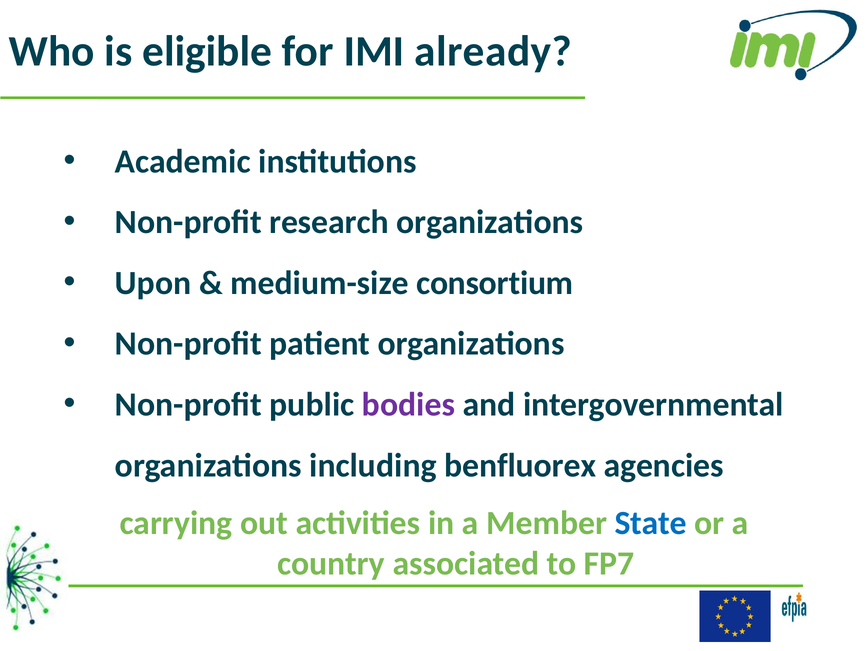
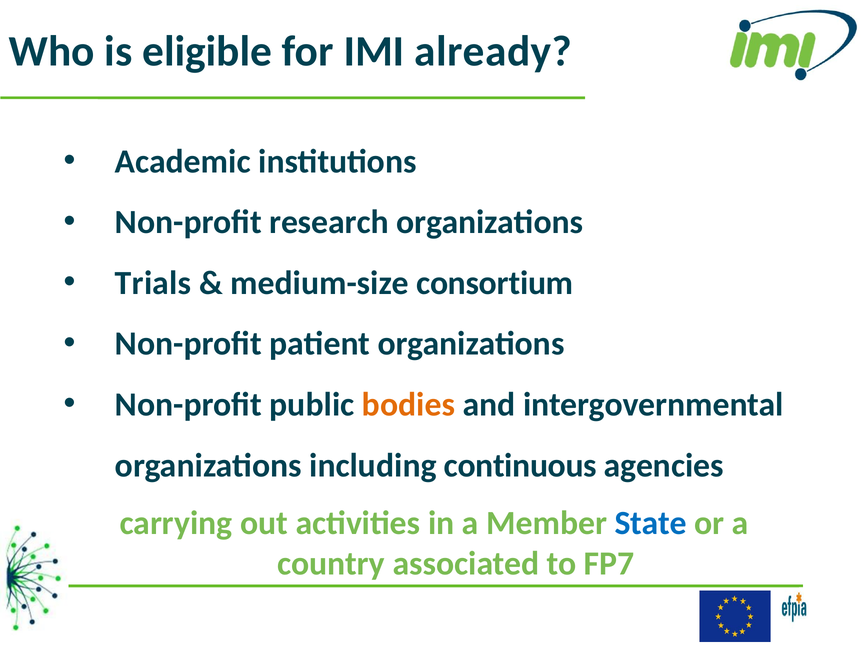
Upon: Upon -> Trials
bodies colour: purple -> orange
benfluorex: benfluorex -> continuous
